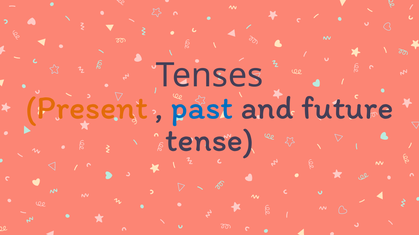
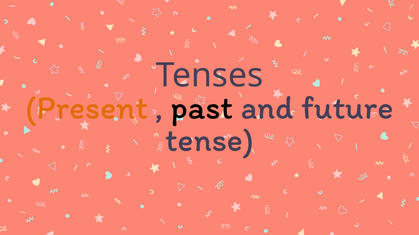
past colour: blue -> black
